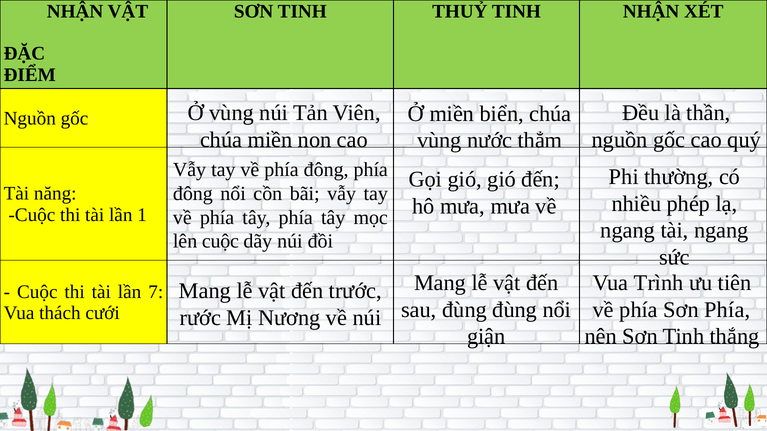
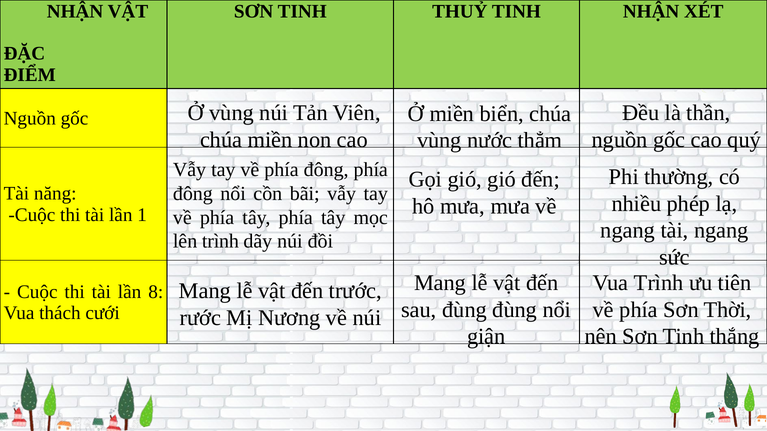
lên cuộc: cuộc -> trình
7: 7 -> 8
Sơn Phía: Phía -> Thời
